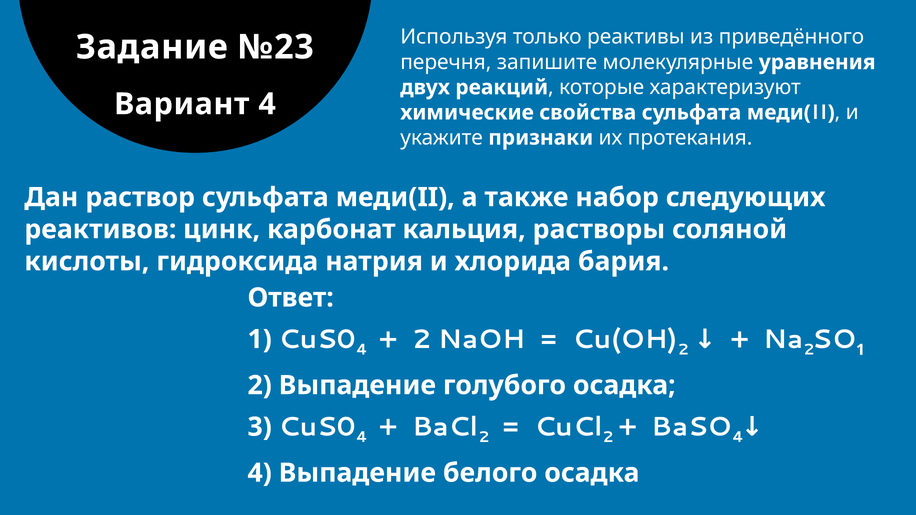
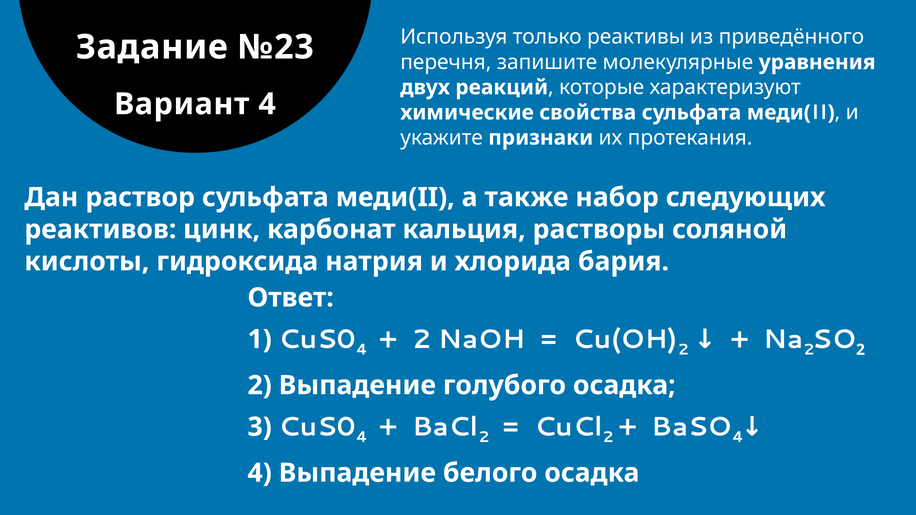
1 at (860, 350): 1 -> 2
